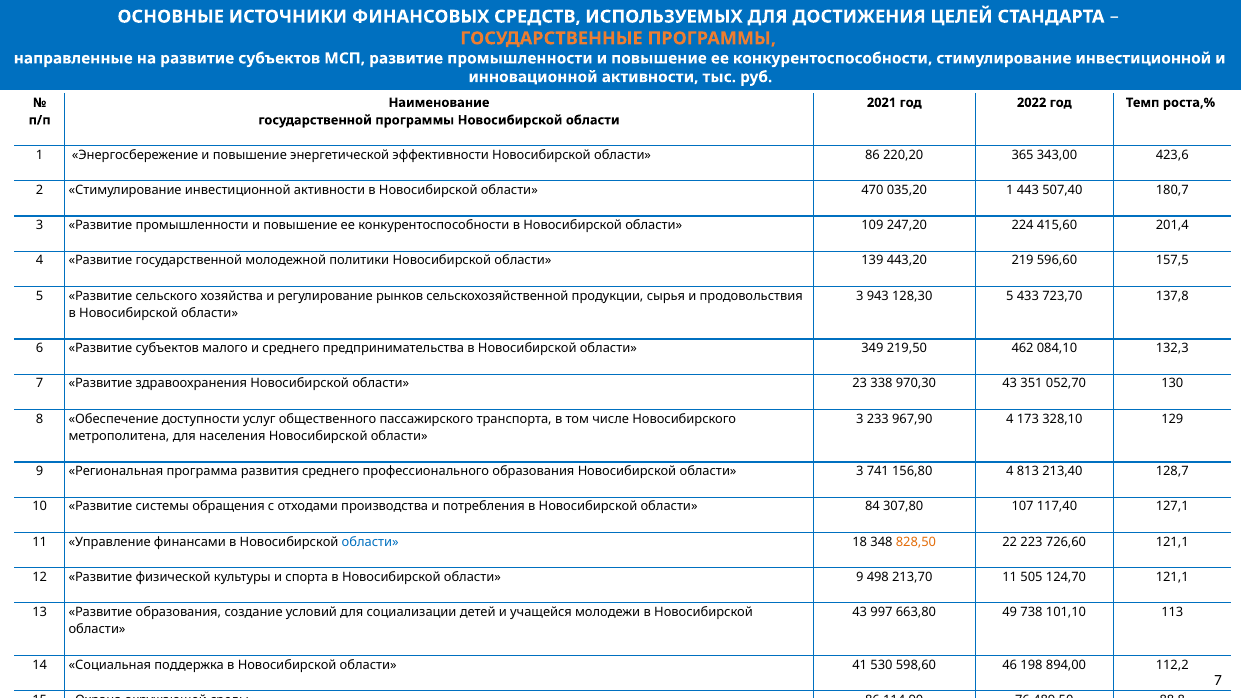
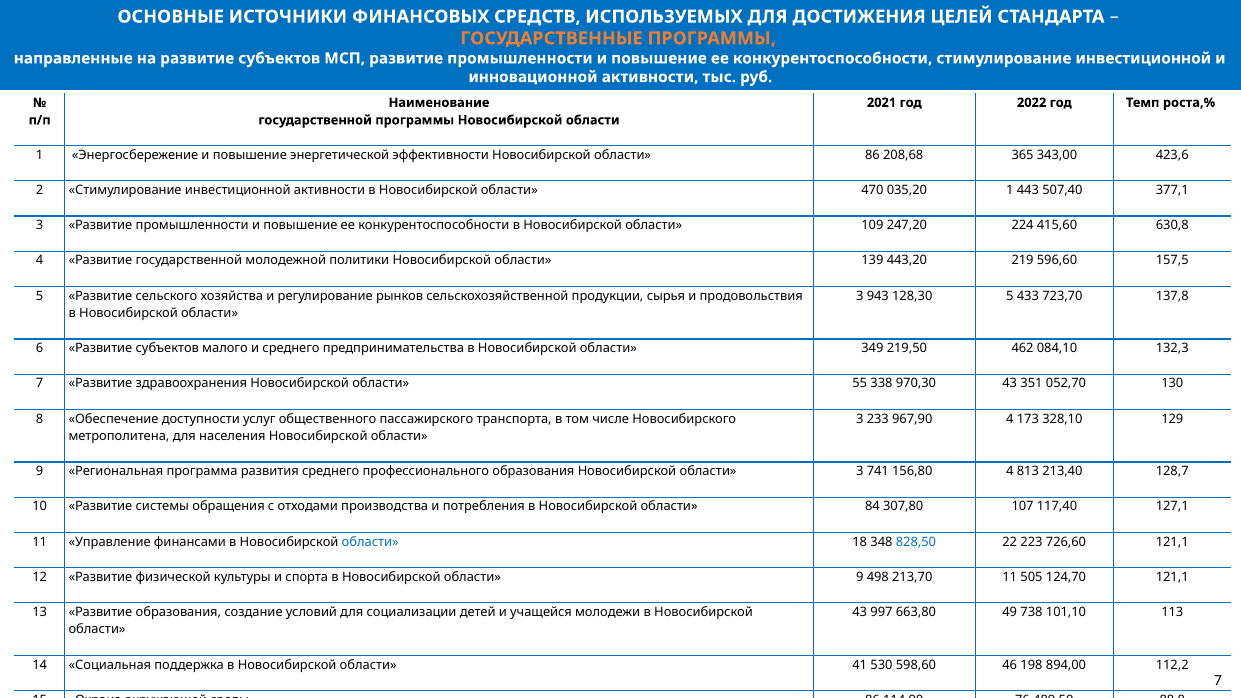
220,20: 220,20 -> 208,68
180,7: 180,7 -> 377,1
201,4: 201,4 -> 630,8
23: 23 -> 55
828,50 colour: orange -> blue
